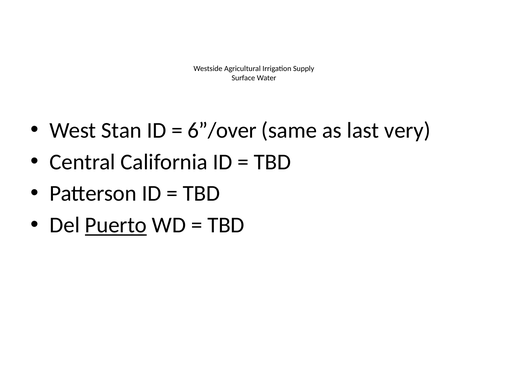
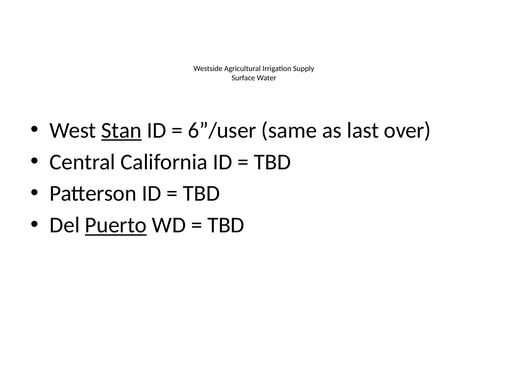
Stan underline: none -> present
6”/over: 6”/over -> 6”/user
very: very -> over
